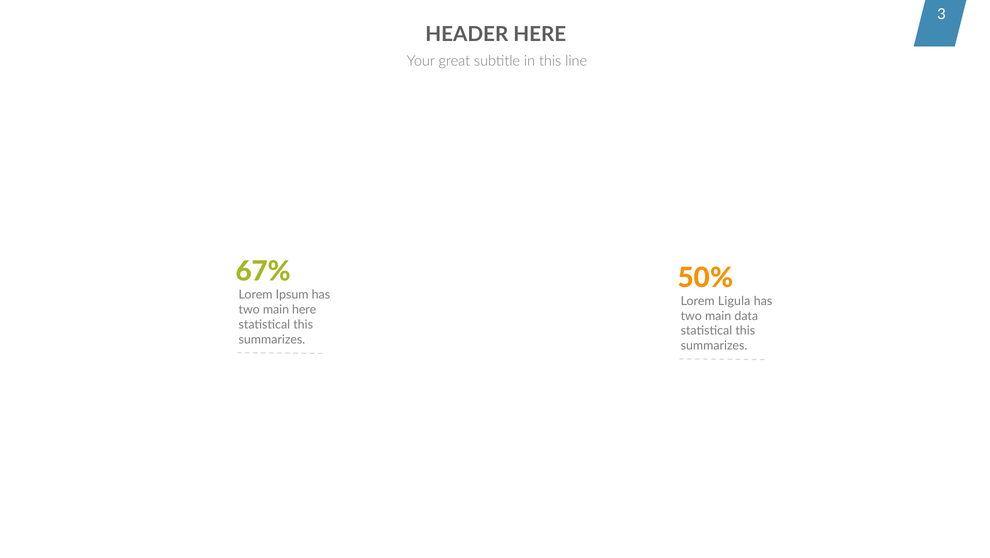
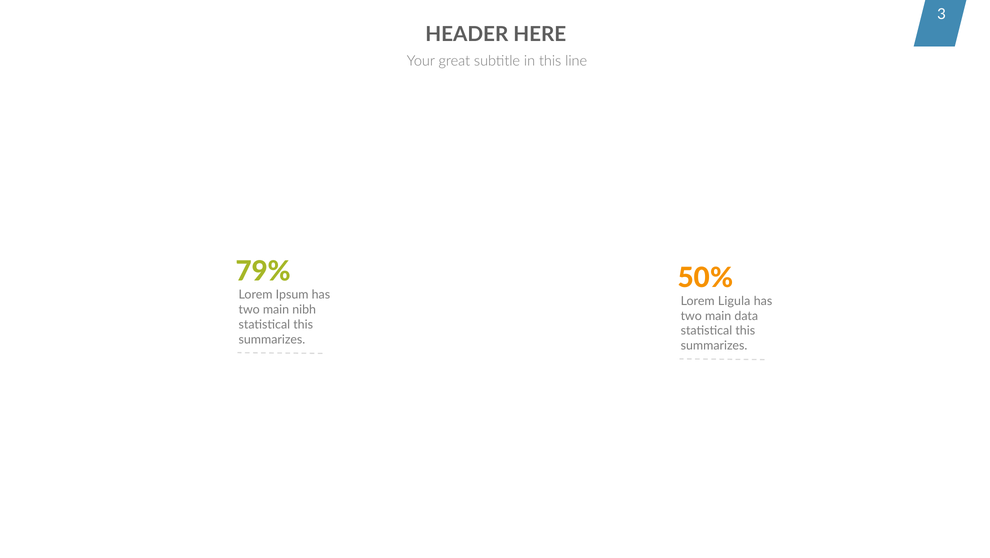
67%: 67% -> 79%
main here: here -> nibh
